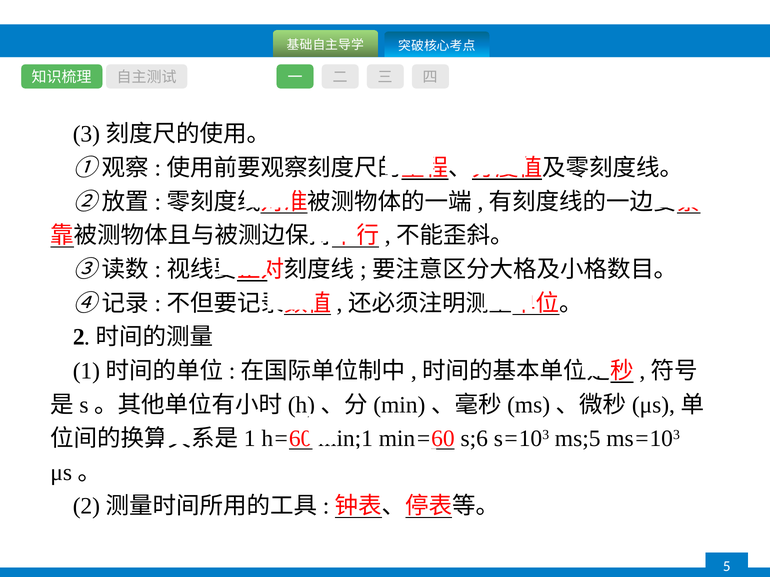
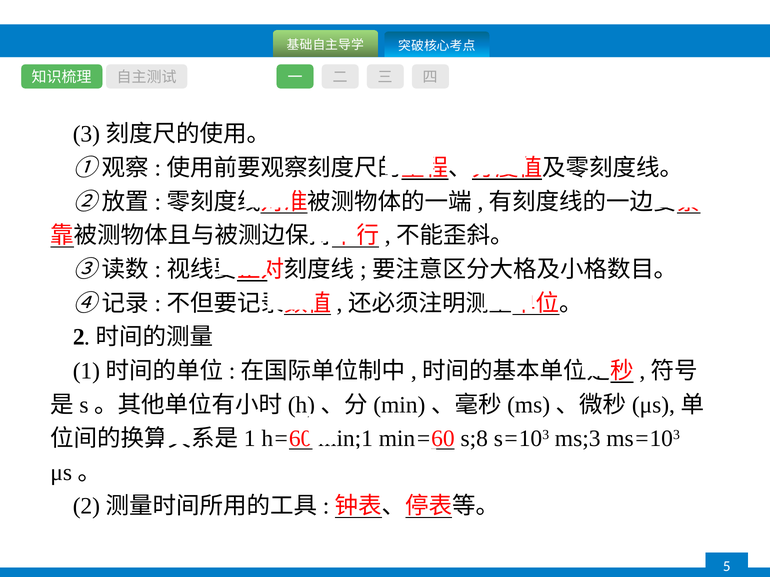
s;6: s;6 -> s;8
ms;5: ms;5 -> ms;3
